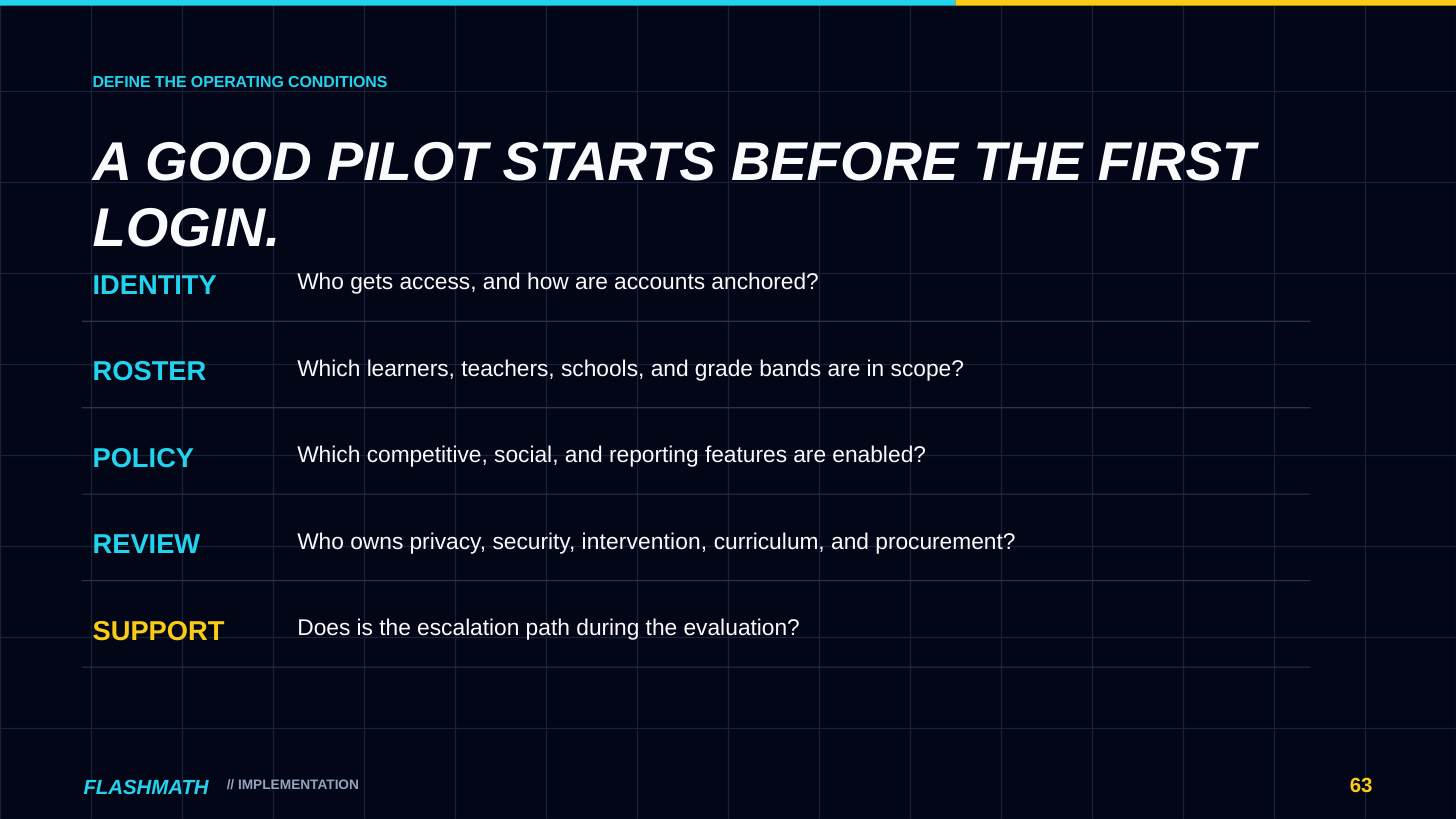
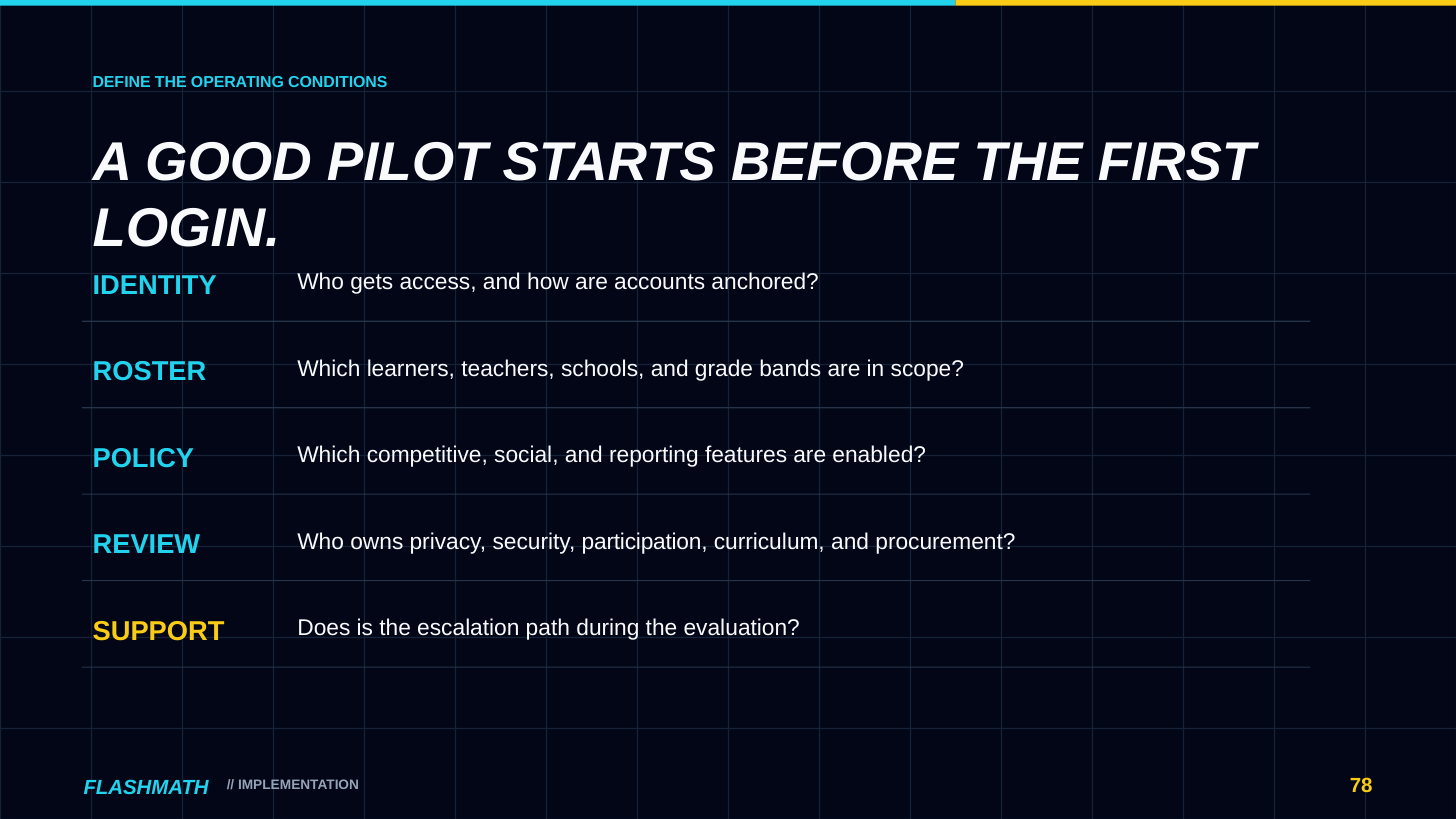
intervention: intervention -> participation
63: 63 -> 78
